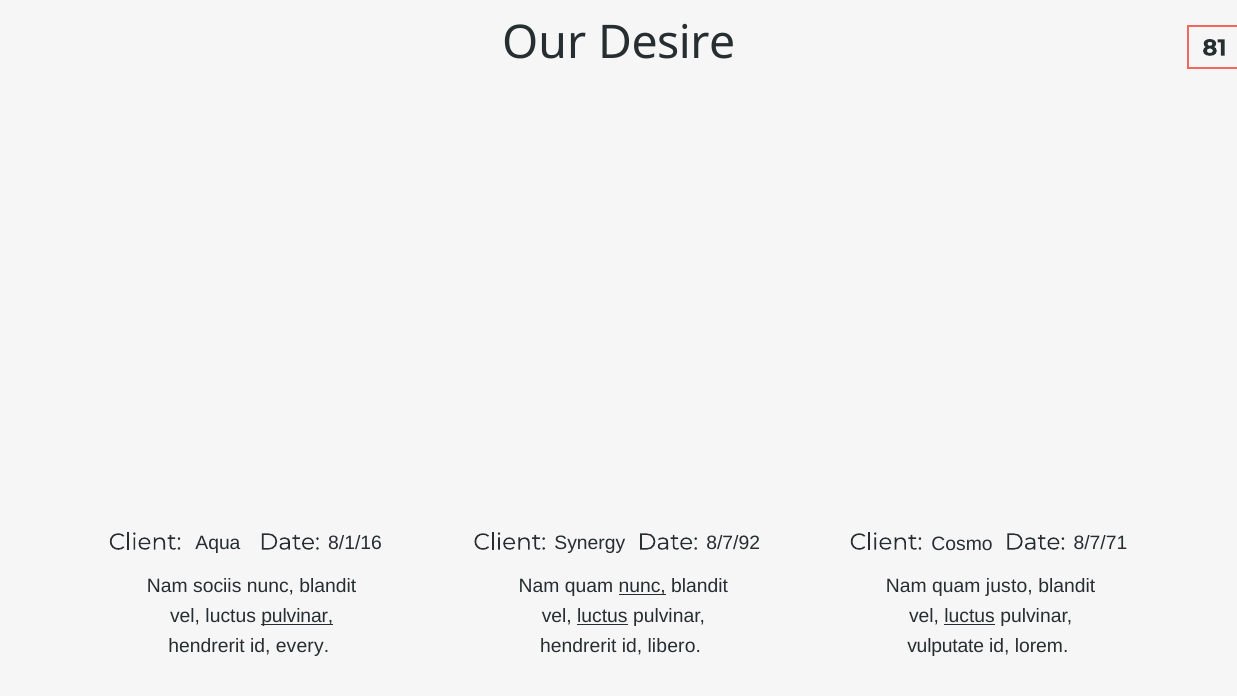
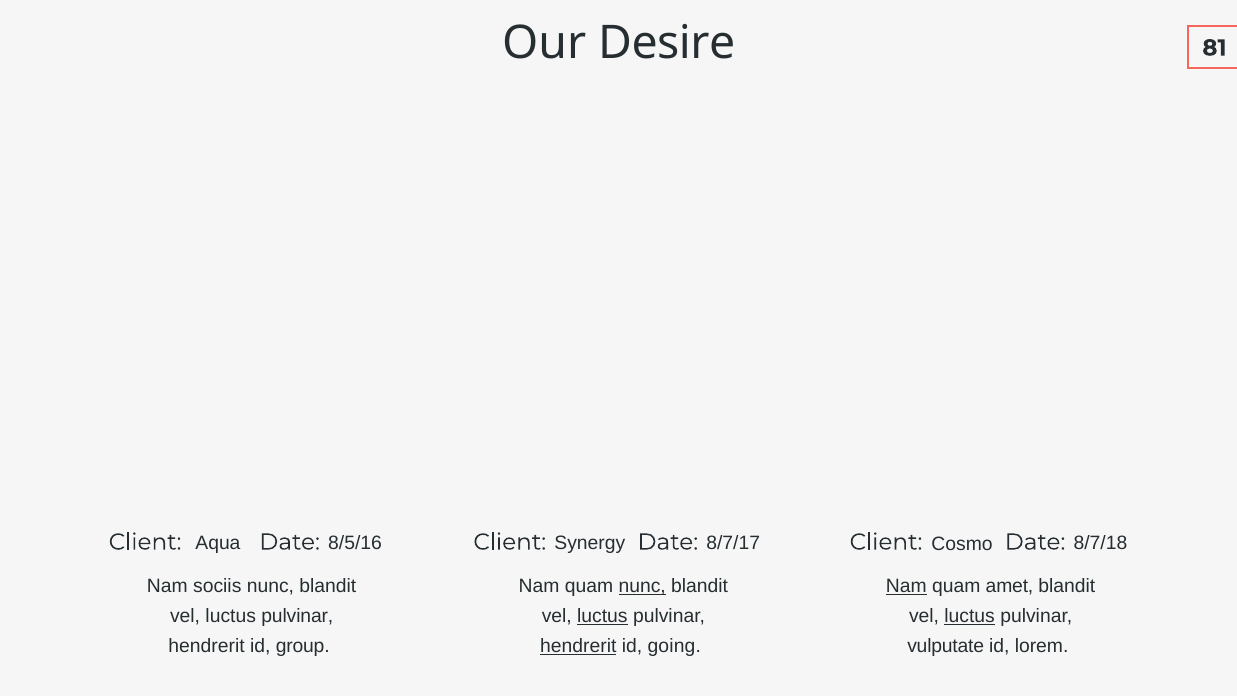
8/1/16: 8/1/16 -> 8/5/16
8/7/92: 8/7/92 -> 8/7/17
8/7/71: 8/7/71 -> 8/7/18
Nam at (906, 586) underline: none -> present
justo: justo -> amet
pulvinar at (297, 616) underline: present -> none
every: every -> group
hendrerit at (578, 646) underline: none -> present
libero: libero -> going
